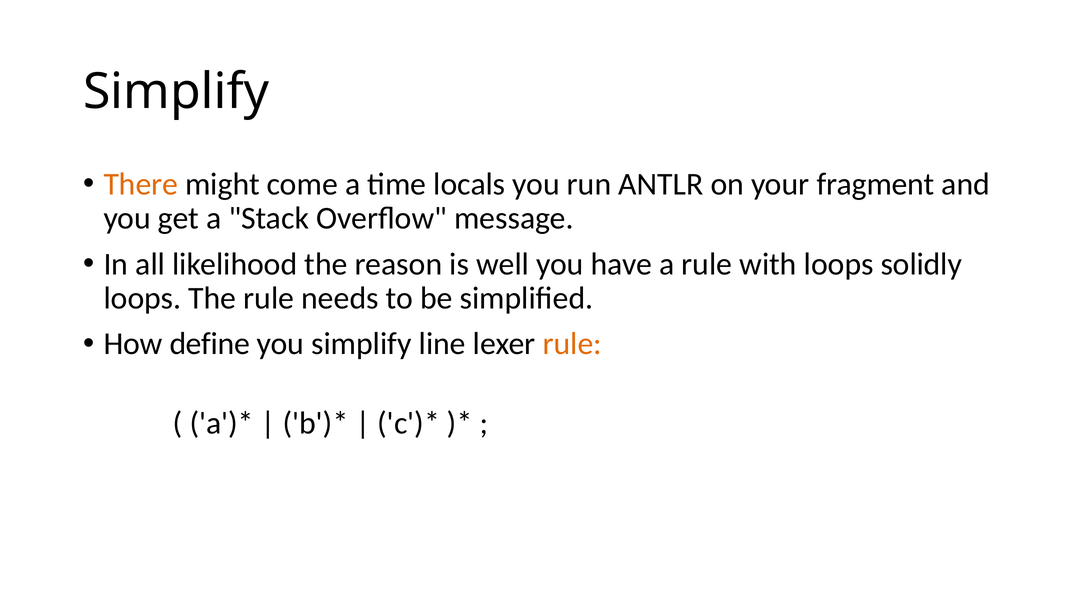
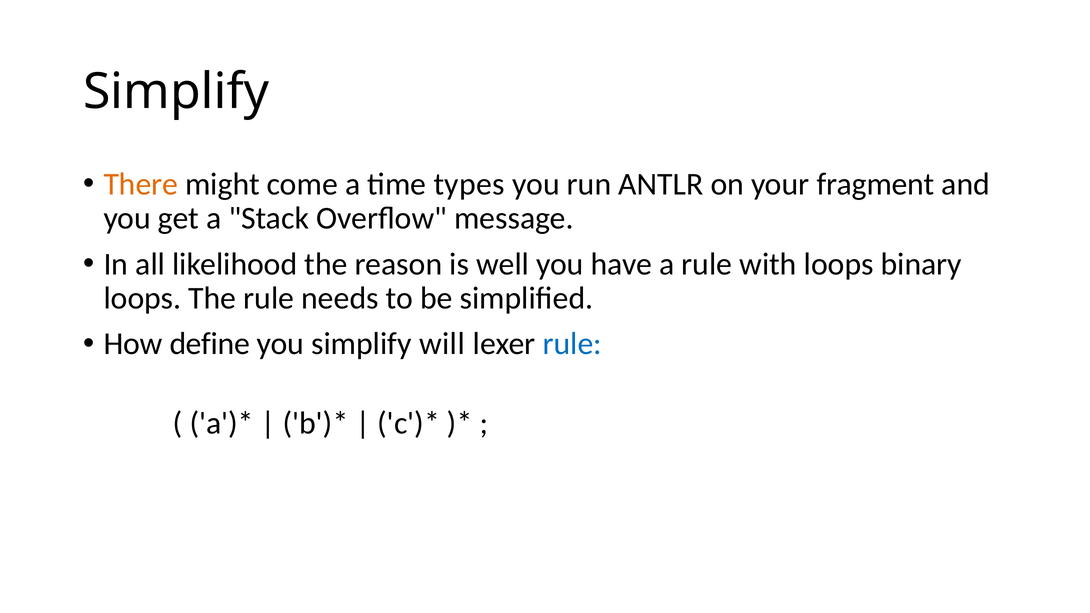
locals: locals -> types
solidly: solidly -> binary
line: line -> will
rule at (572, 344) colour: orange -> blue
